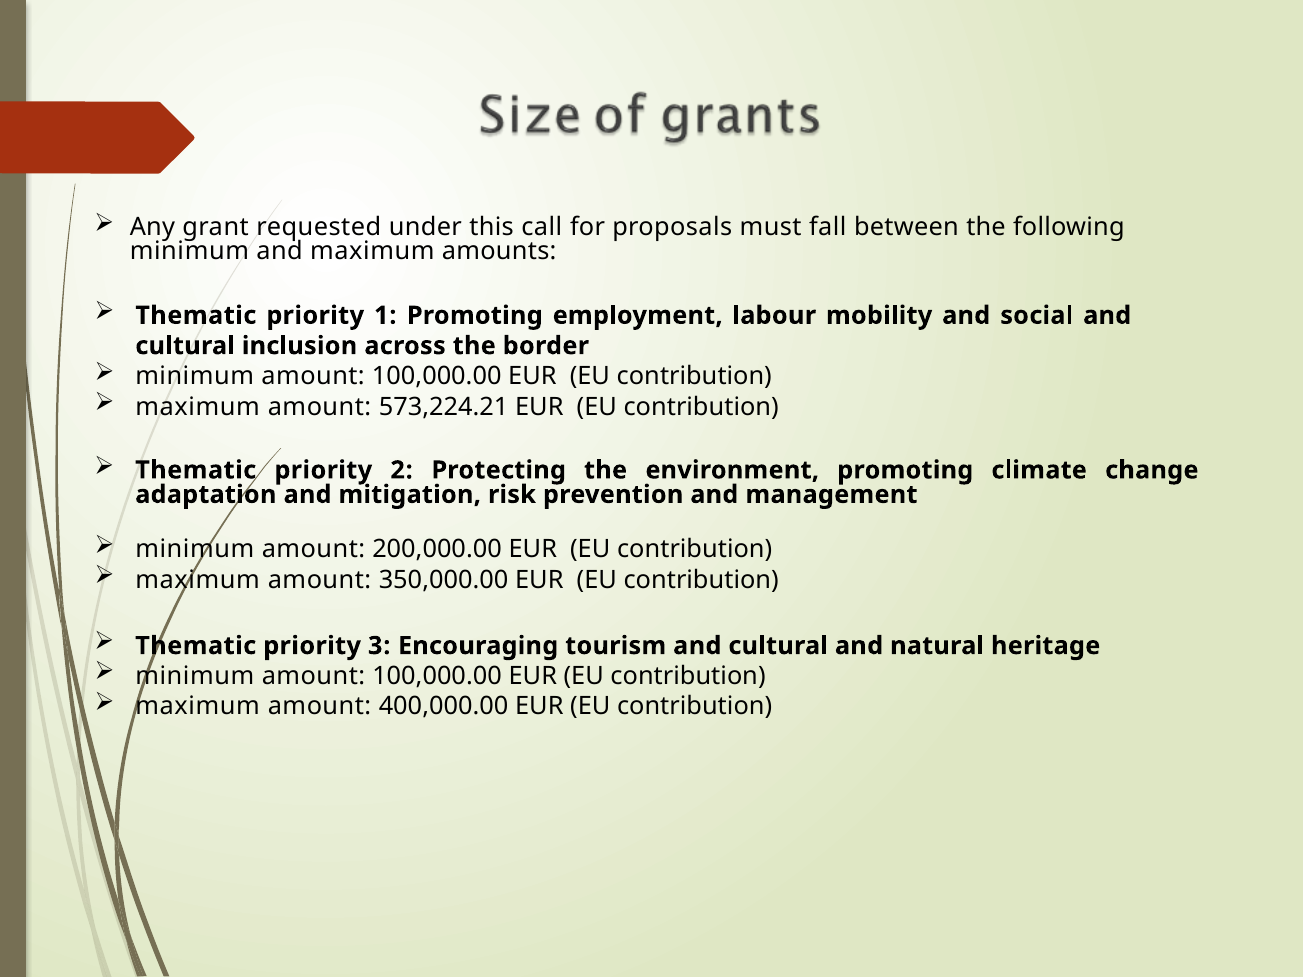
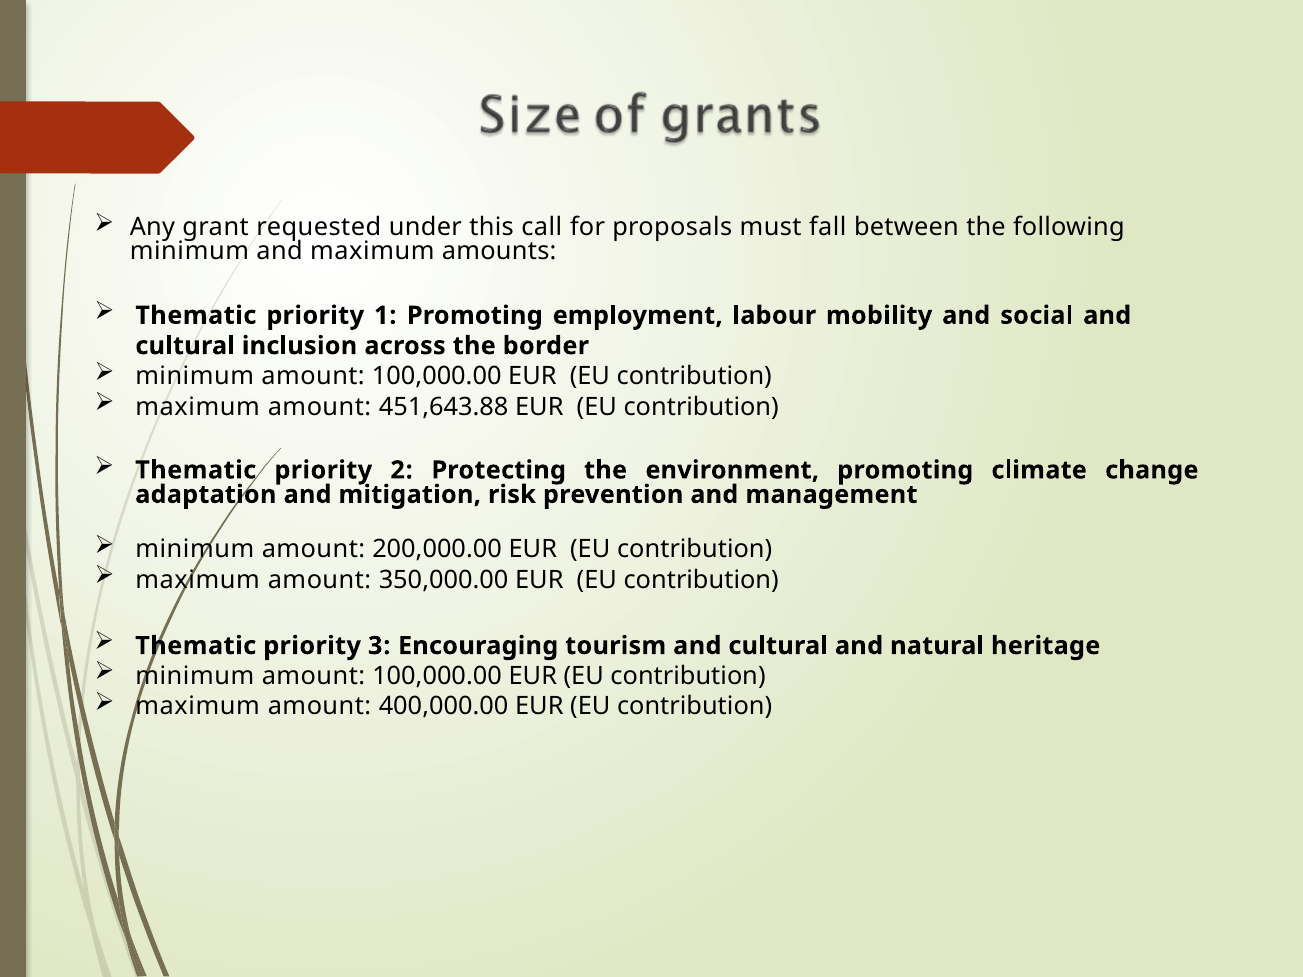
573,224.21: 573,224.21 -> 451,643.88
